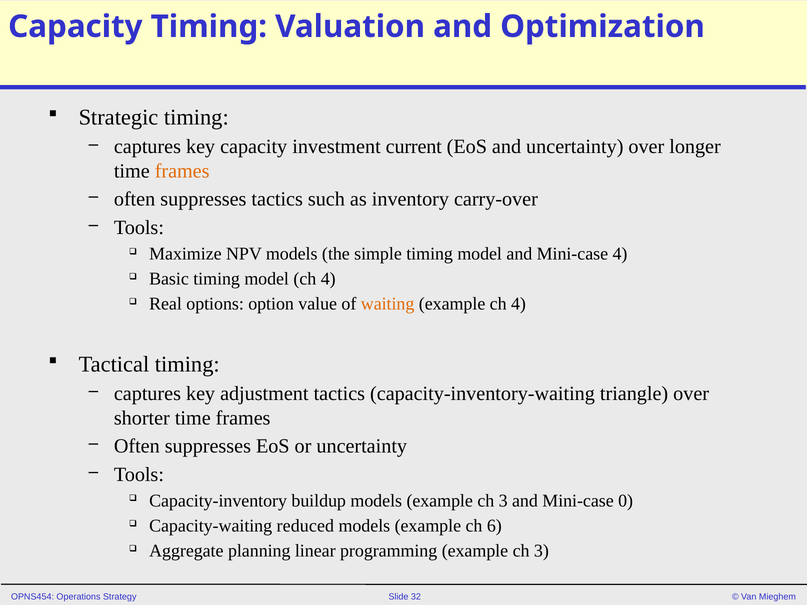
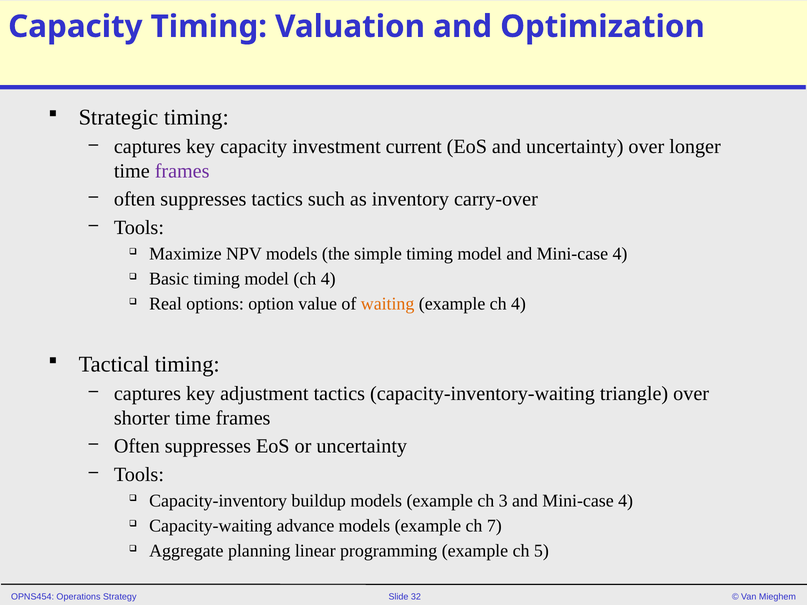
frames at (182, 171) colour: orange -> purple
3 and Mini-case 0: 0 -> 4
reduced: reduced -> advance
6: 6 -> 7
programming example ch 3: 3 -> 5
